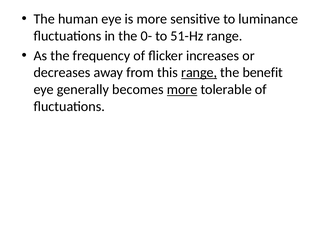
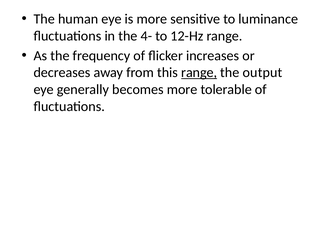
0-: 0- -> 4-
51-Hz: 51-Hz -> 12-Hz
benefit: benefit -> output
more at (182, 89) underline: present -> none
